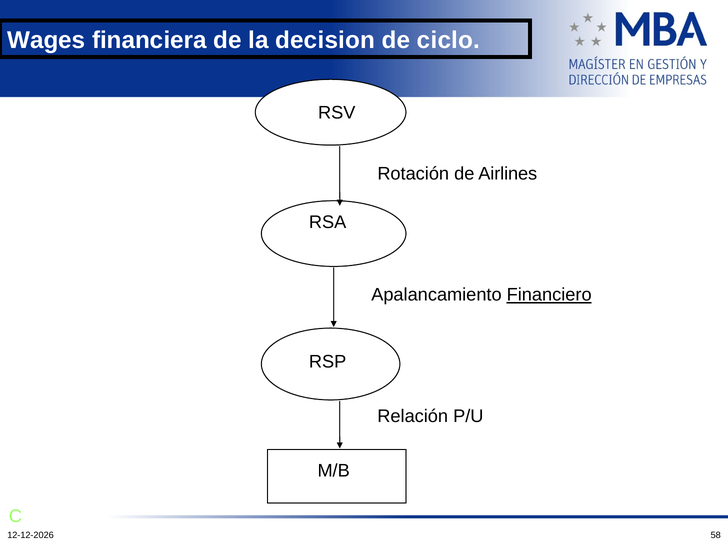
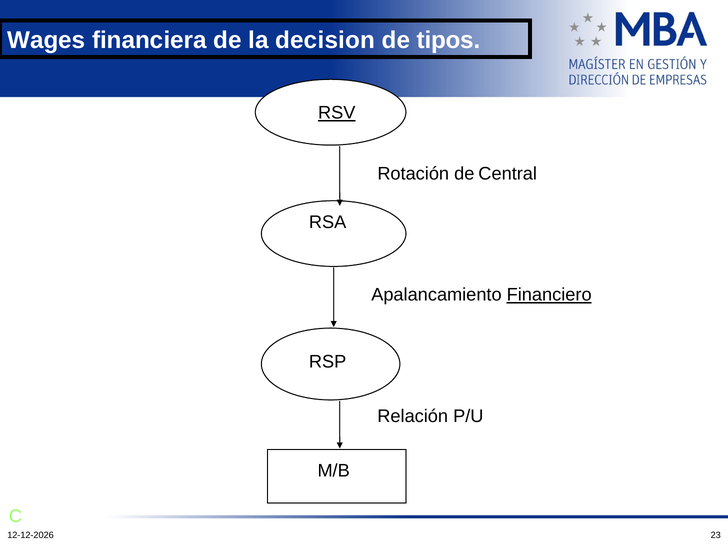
ciclo: ciclo -> tipos
RSV underline: none -> present
Airlines: Airlines -> Central
58: 58 -> 23
